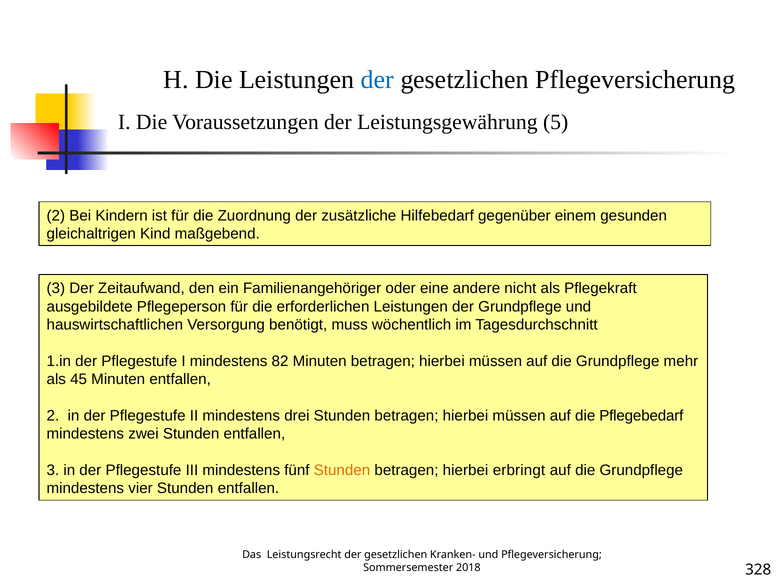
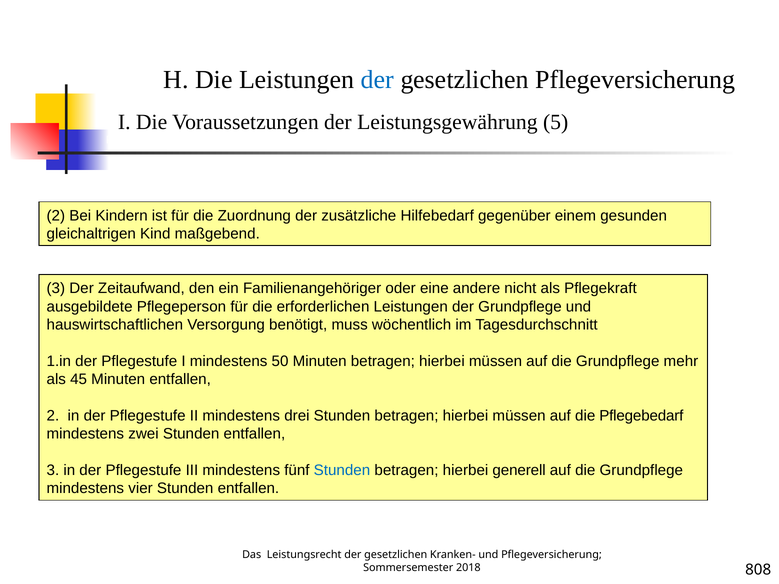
82: 82 -> 50
Stunden at (342, 470) colour: orange -> blue
erbringt: erbringt -> generell
328: 328 -> 808
